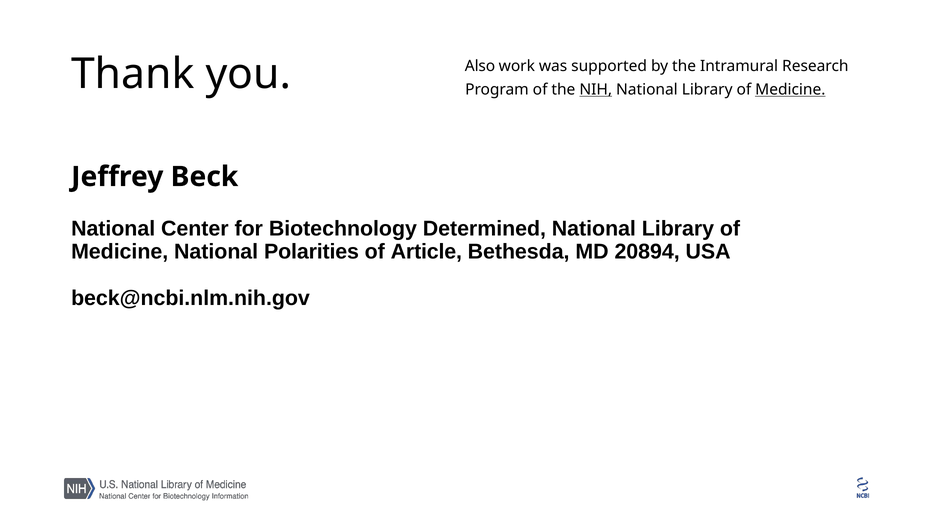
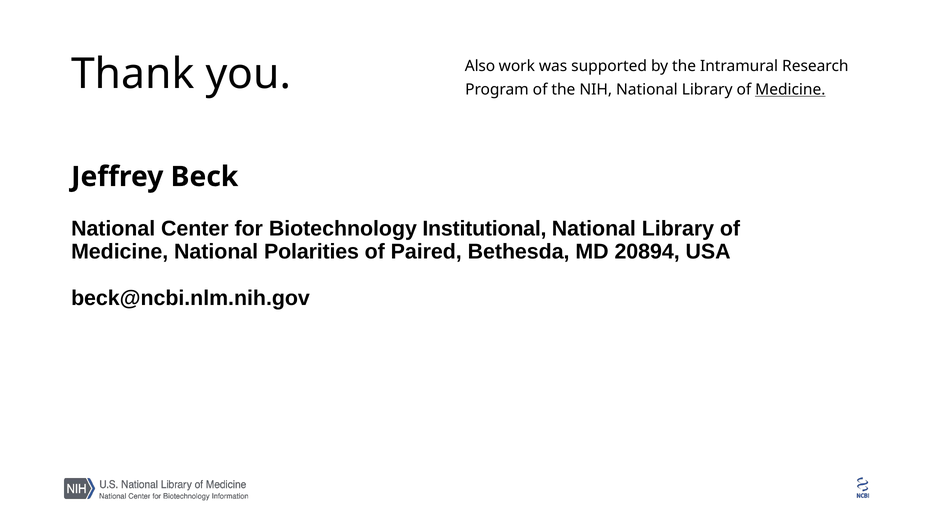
NIH underline: present -> none
Determined: Determined -> Institutional
Article: Article -> Paired
